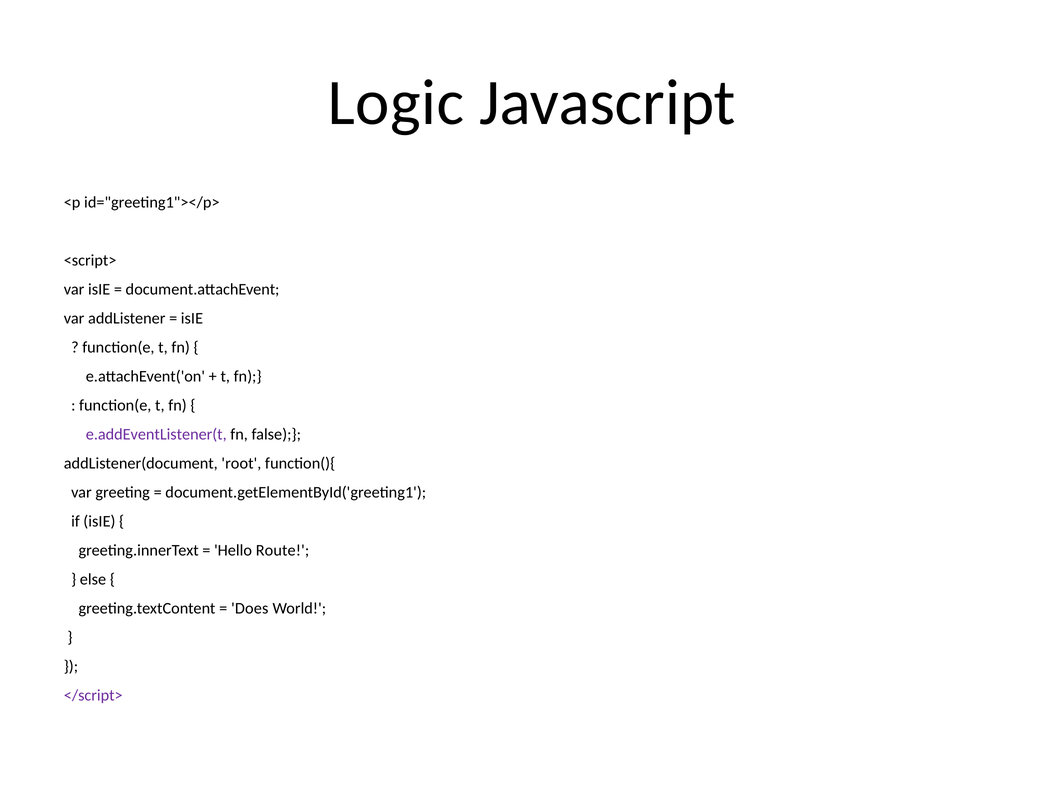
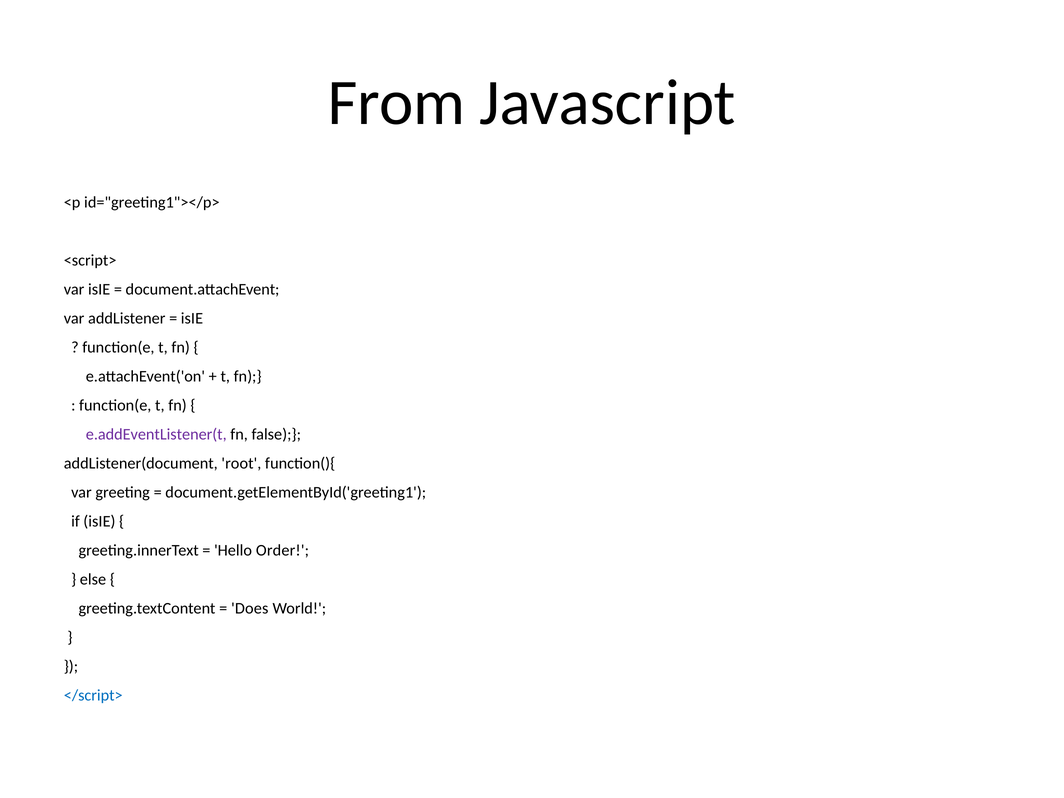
Logic: Logic -> From
Route: Route -> Order
</script> colour: purple -> blue
